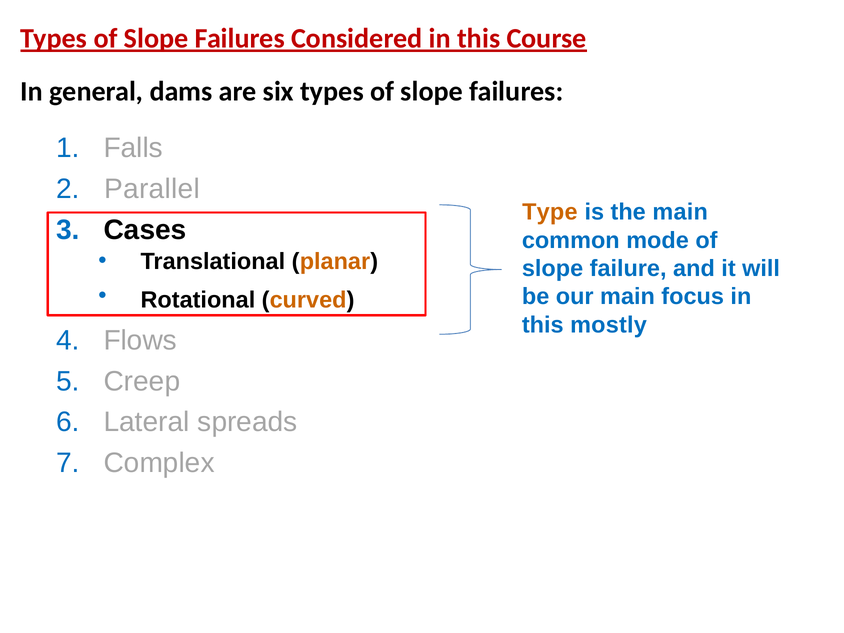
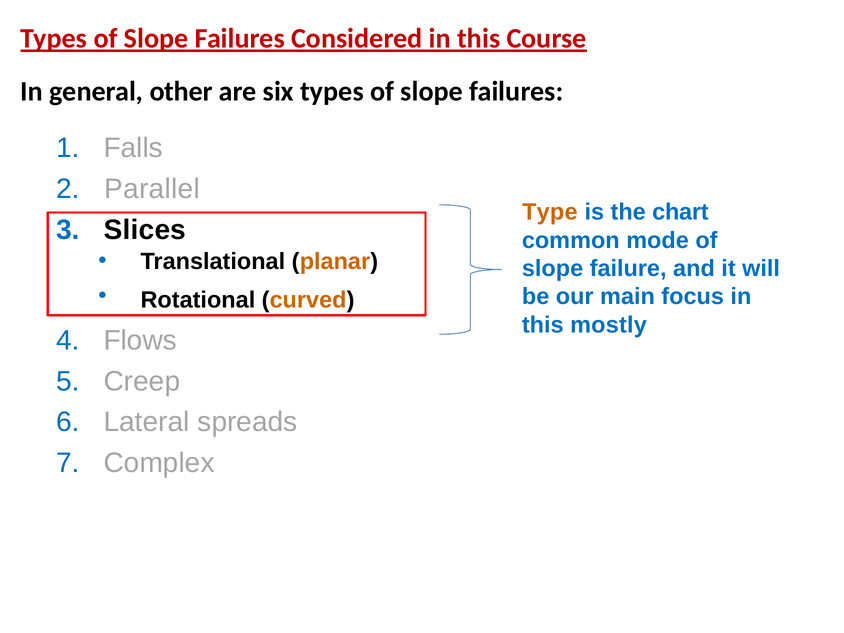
dams: dams -> other
the main: main -> chart
Cases: Cases -> Slices
